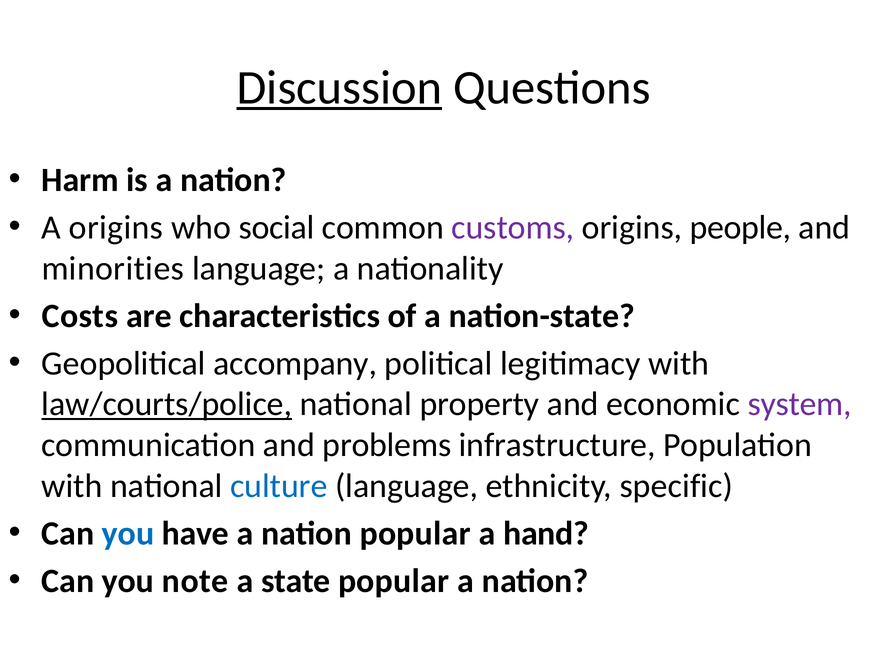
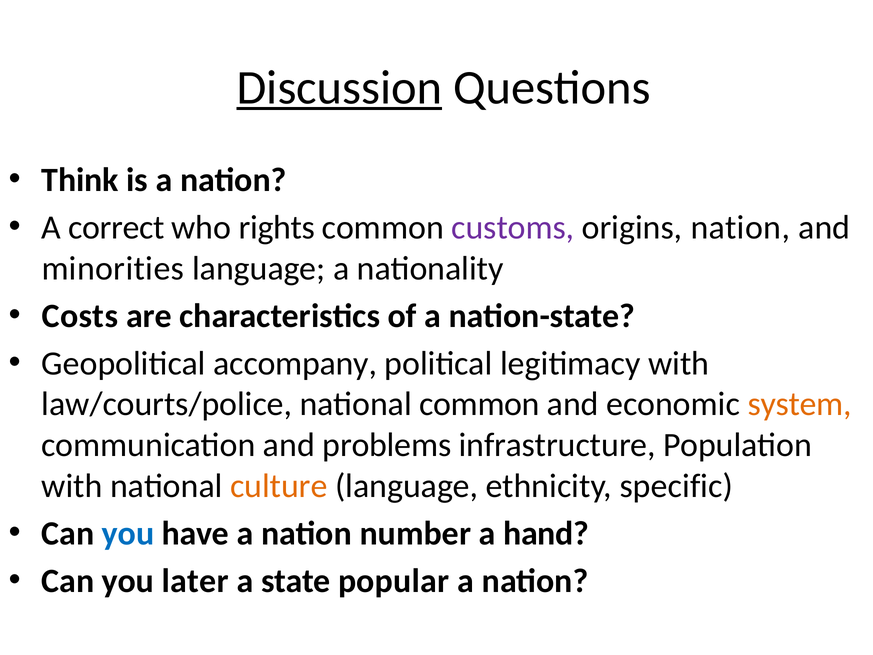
Harm: Harm -> Think
A origins: origins -> correct
social: social -> rights
origins people: people -> nation
law/courts/police underline: present -> none
national property: property -> common
system colour: purple -> orange
culture colour: blue -> orange
nation popular: popular -> number
note: note -> later
